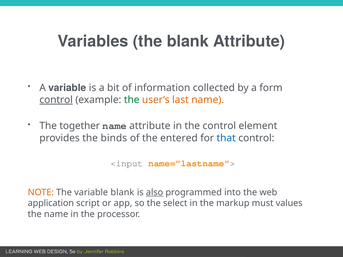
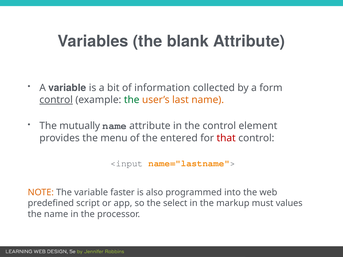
together: together -> mutually
binds: binds -> menu
that colour: blue -> red
variable blank: blank -> faster
also underline: present -> none
application: application -> predefined
